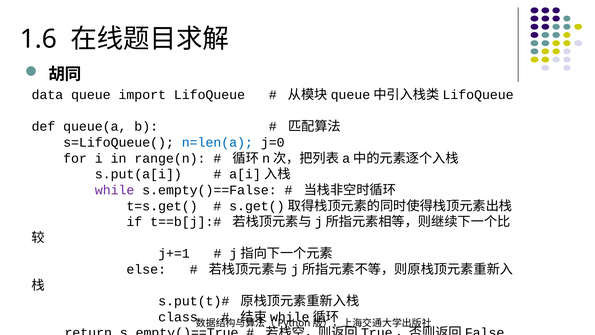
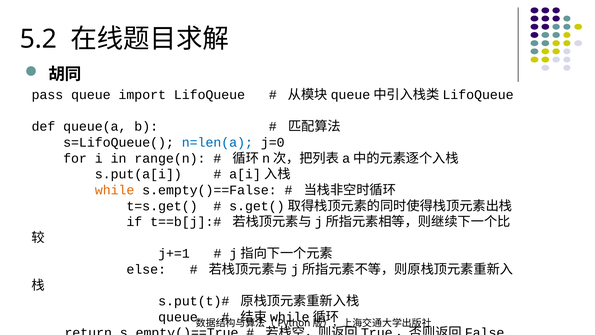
1.6: 1.6 -> 5.2
data: data -> pass
while colour: purple -> orange
class at (178, 317): class -> queue
